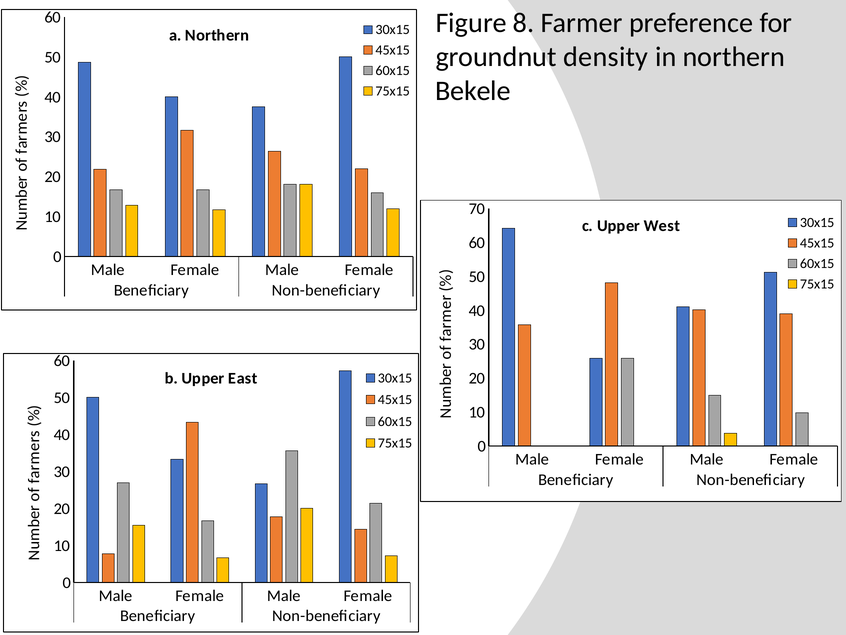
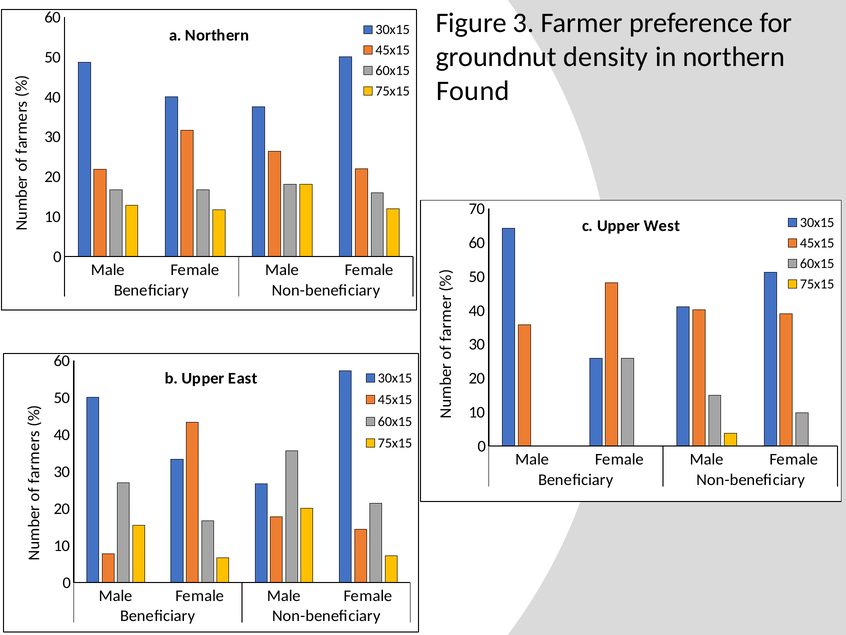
8: 8 -> 3
Bekele: Bekele -> Found
